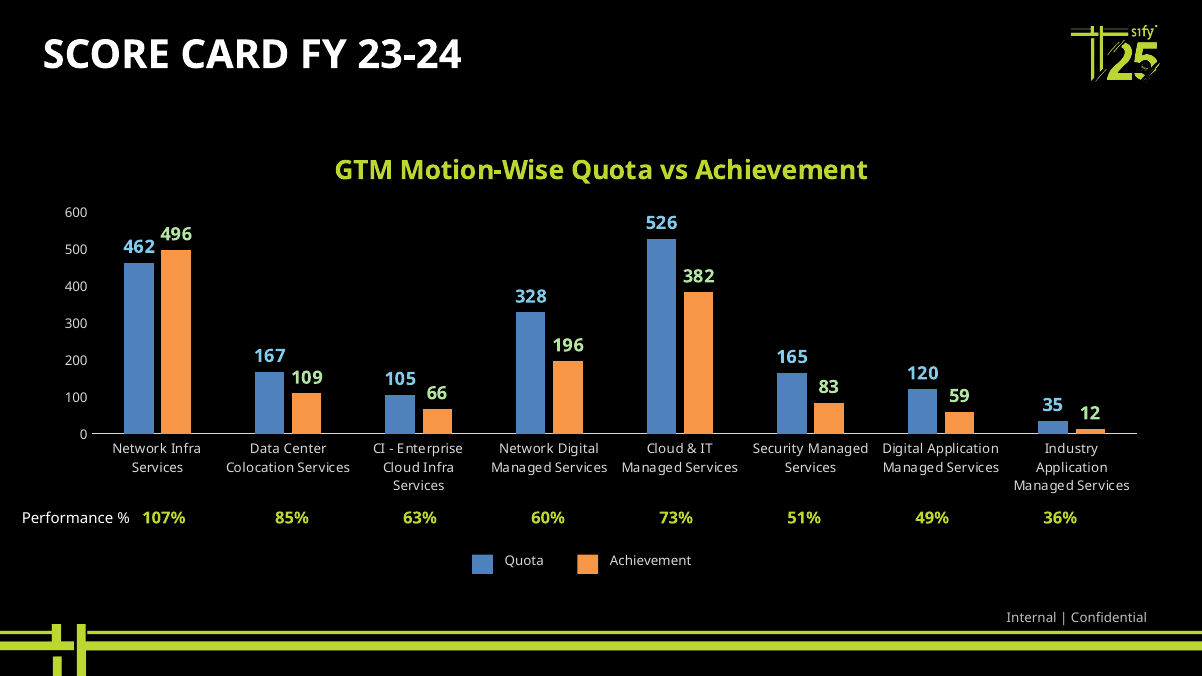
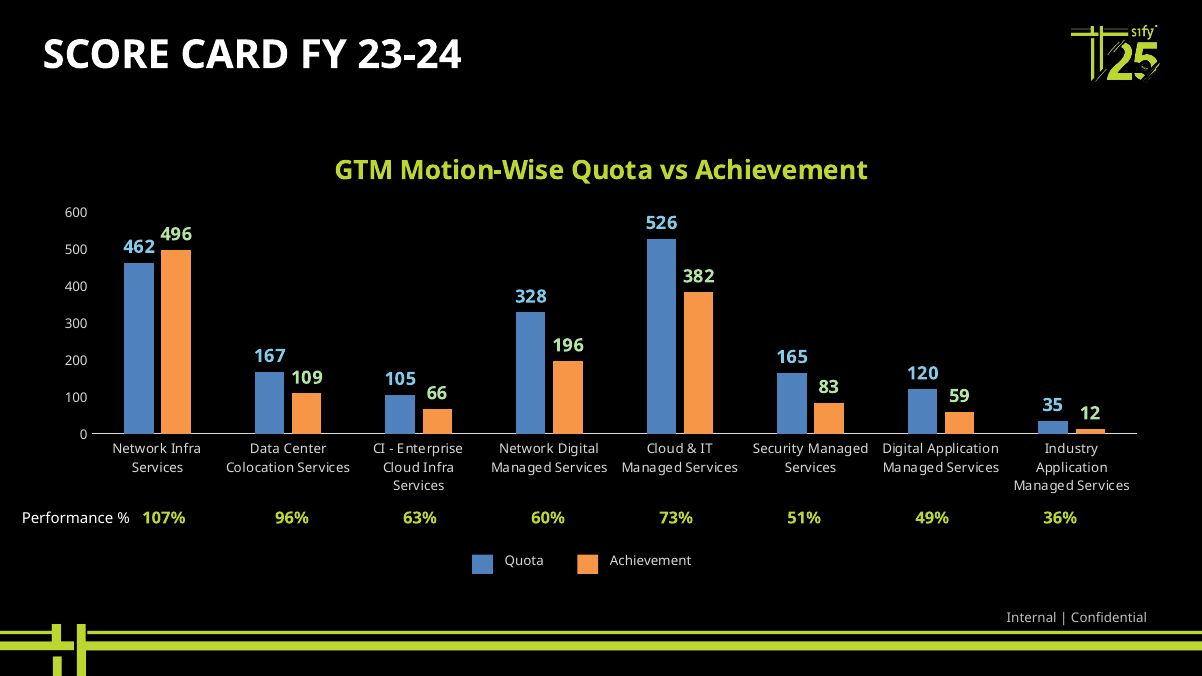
85%: 85% -> 96%
